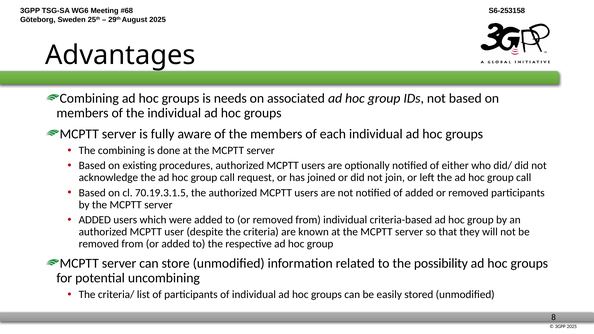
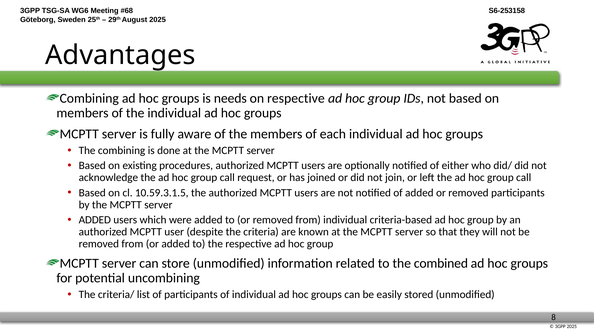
on associated: associated -> respective
70.19.3.1.5: 70.19.3.1.5 -> 10.59.3.1.5
possibility: possibility -> combined
